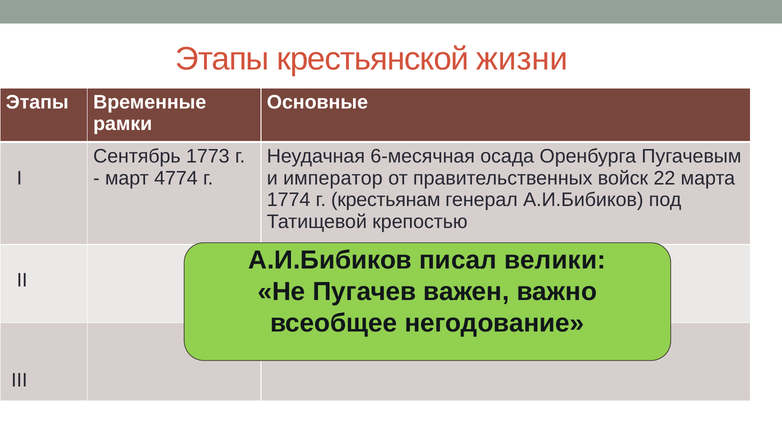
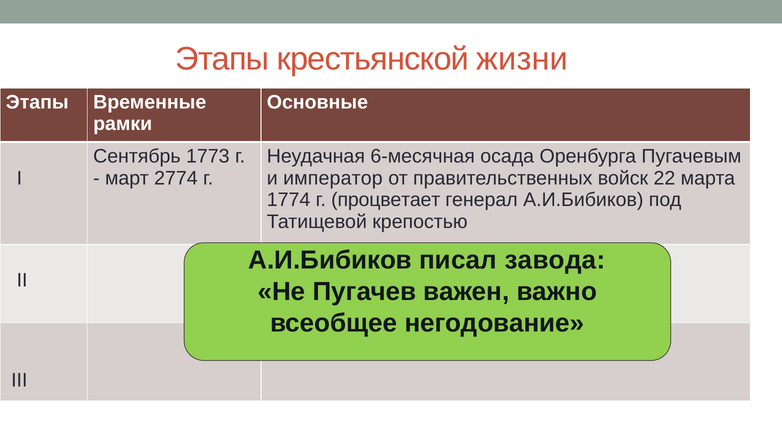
4774: 4774 -> 2774
крестьянам: крестьянам -> процветает
велики: велики -> завода
